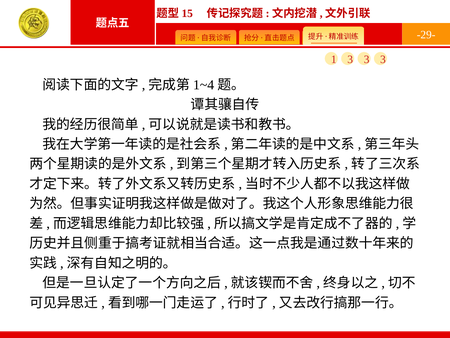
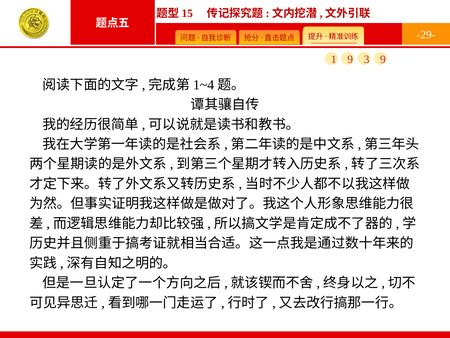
1 3: 3 -> 9
3 at (383, 59): 3 -> 9
